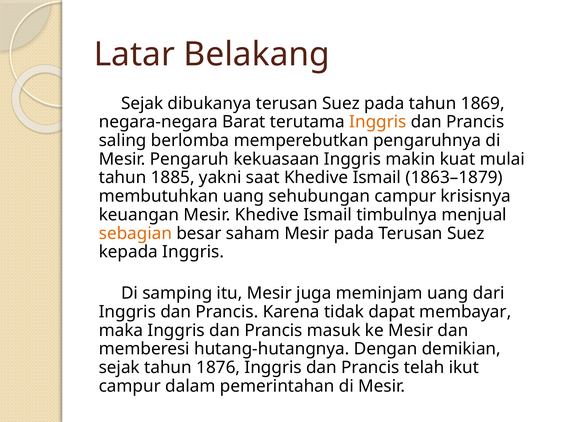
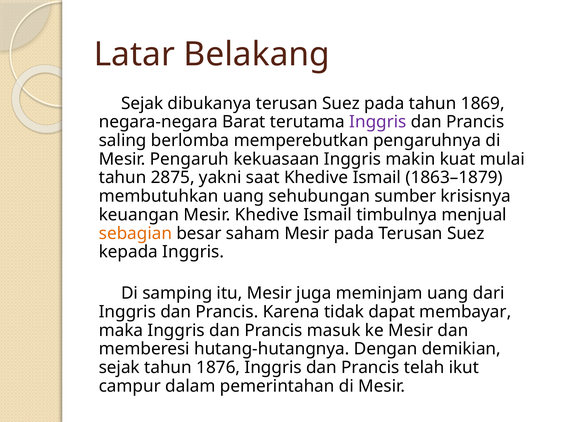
Inggris at (378, 122) colour: orange -> purple
1885: 1885 -> 2875
sehubungan campur: campur -> sumber
